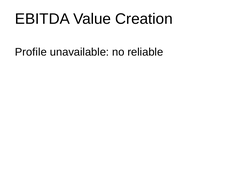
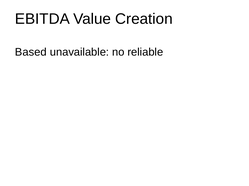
Profile: Profile -> Based
